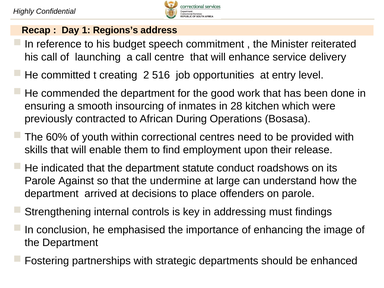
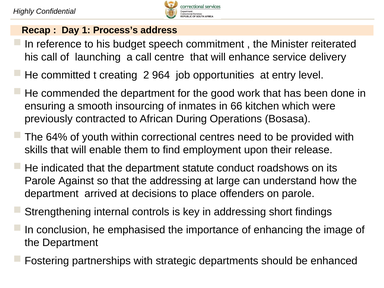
Regions’s: Regions’s -> Process’s
516: 516 -> 964
28: 28 -> 66
60%: 60% -> 64%
the undermine: undermine -> addressing
must: must -> short
